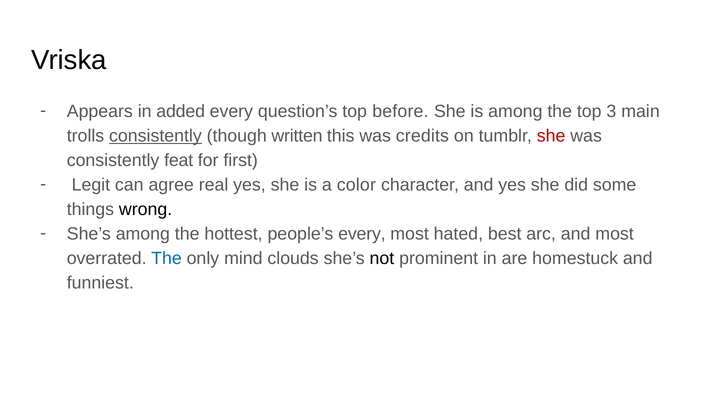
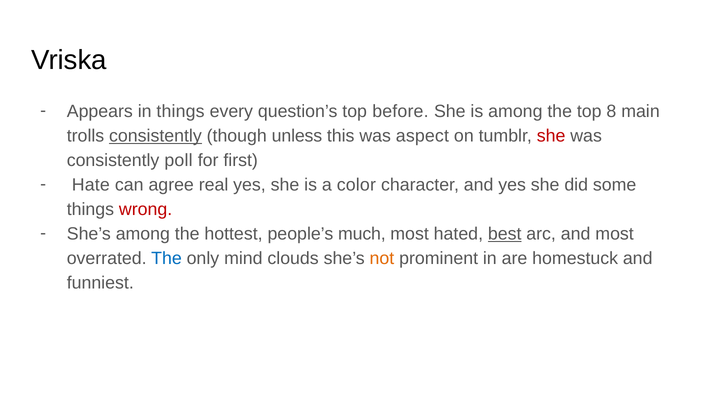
in added: added -> things
3: 3 -> 8
written: written -> unless
credits: credits -> aspect
feat: feat -> poll
Legit: Legit -> Hate
wrong colour: black -> red
people’s every: every -> much
best underline: none -> present
not colour: black -> orange
